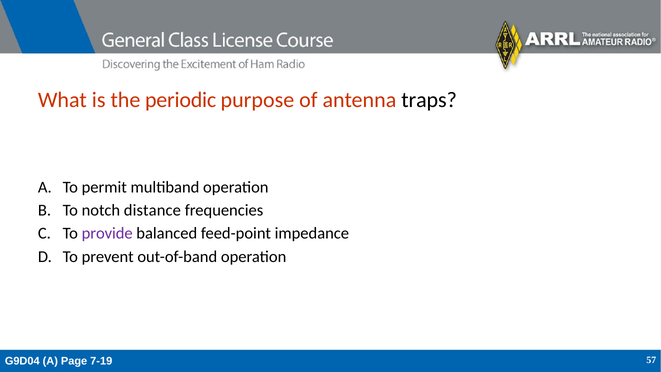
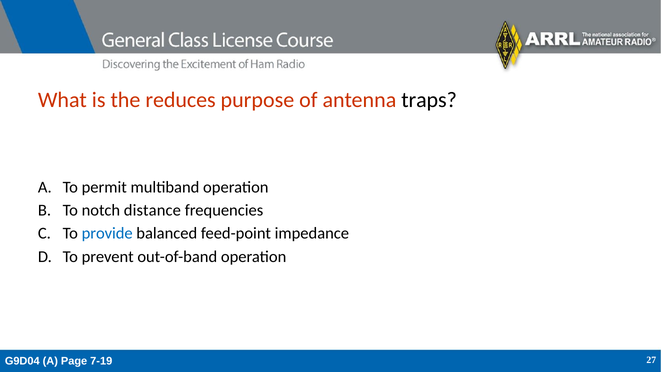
periodic: periodic -> reduces
provide colour: purple -> blue
57: 57 -> 27
